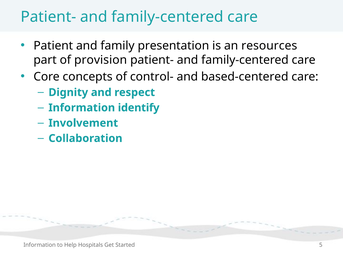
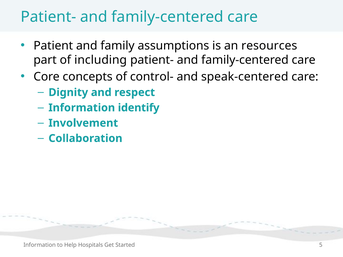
presentation: presentation -> assumptions
provision: provision -> including
based-centered: based-centered -> speak-centered
